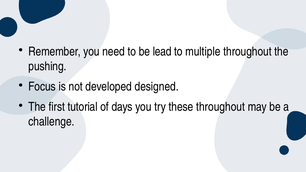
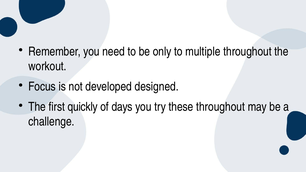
lead: lead -> only
pushing: pushing -> workout
tutorial: tutorial -> quickly
